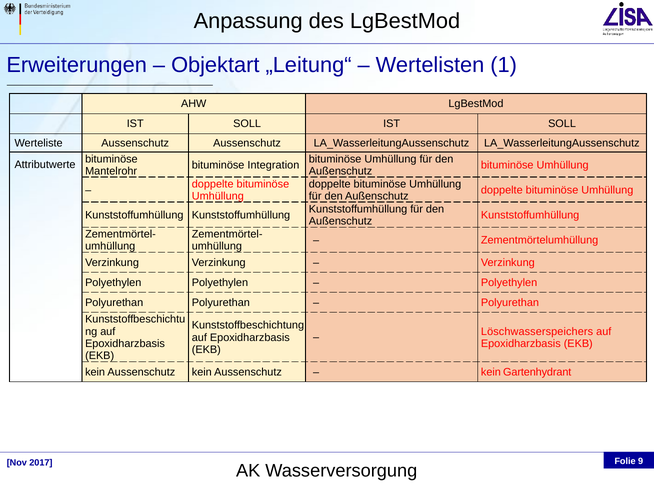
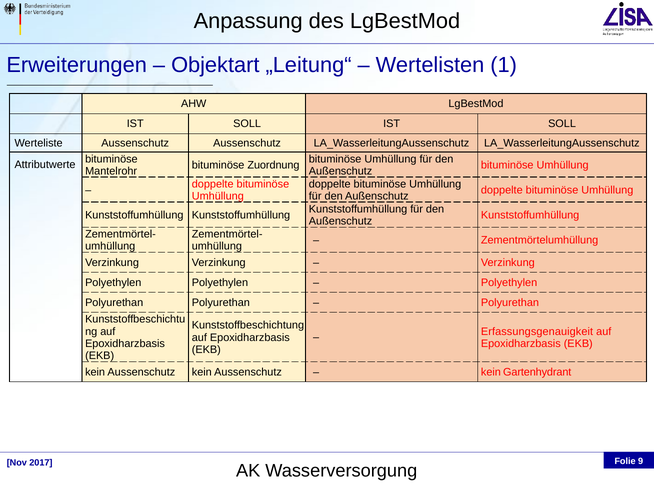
Integration: Integration -> Zuordnung
Löschwasserspeichers: Löschwasserspeichers -> Erfassungsgenauigkeit
